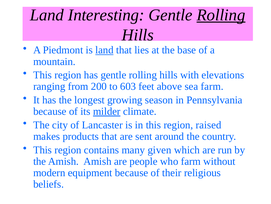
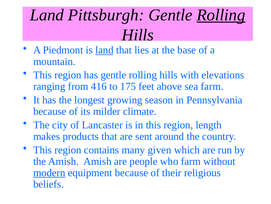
Interesting: Interesting -> Pittsburgh
200: 200 -> 416
603: 603 -> 175
milder underline: present -> none
raised: raised -> length
modern underline: none -> present
